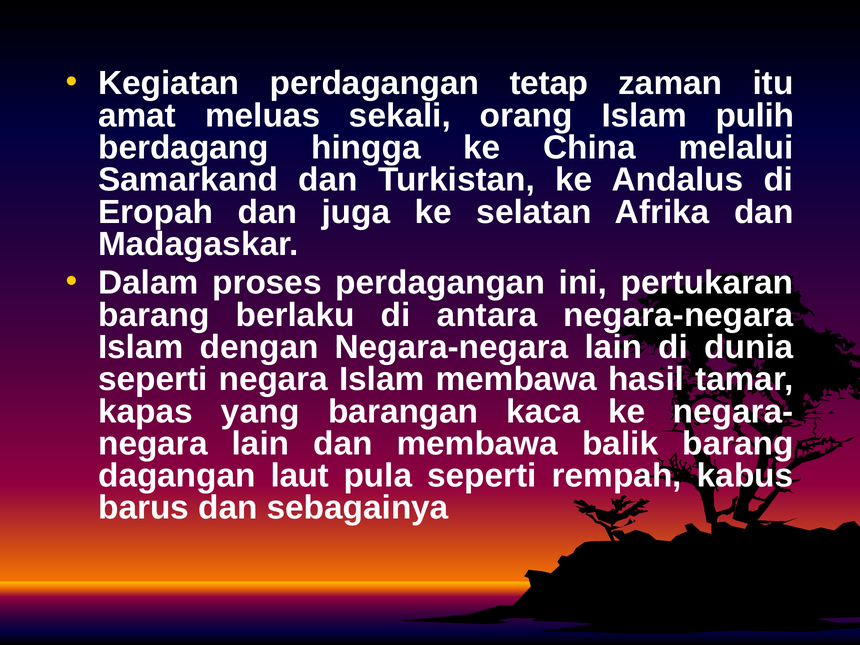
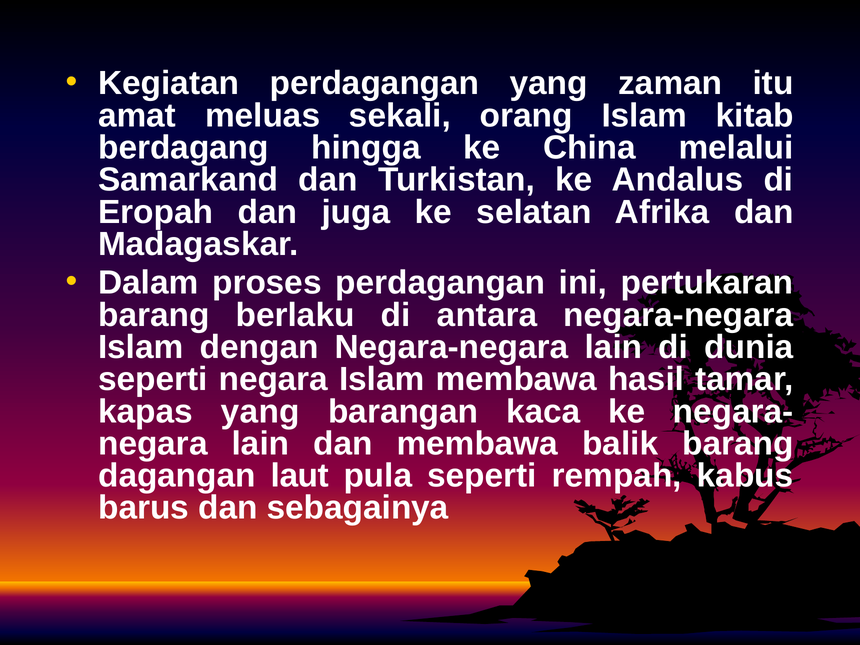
perdagangan tetap: tetap -> yang
pulih: pulih -> kitab
